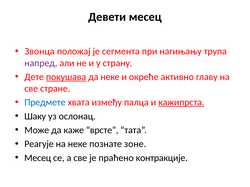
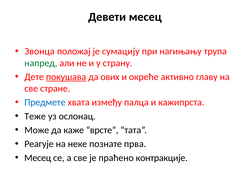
сегмента: сегмента -> сумацију
напред colour: purple -> green
да неке: неке -> ових
кажипрста underline: present -> none
Шаку: Шаку -> Теже
зоне: зоне -> прва
